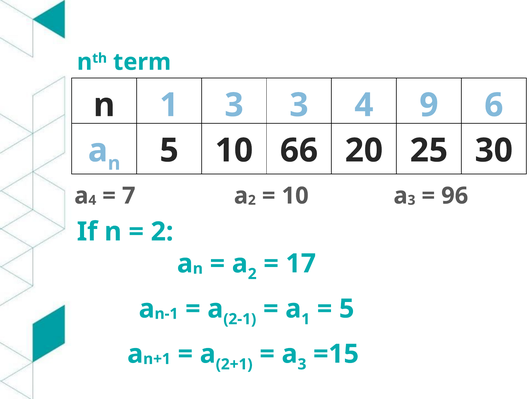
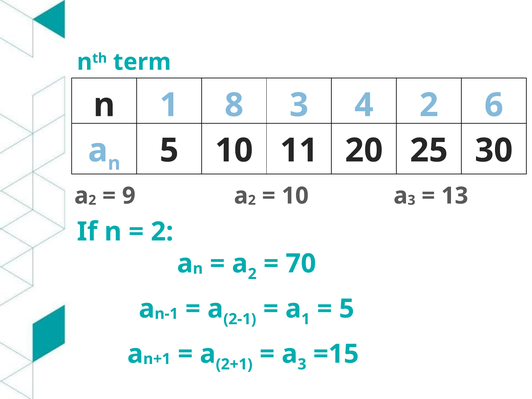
1 3: 3 -> 8
4 9: 9 -> 2
66: 66 -> 11
4 at (92, 200): 4 -> 2
7: 7 -> 9
96: 96 -> 13
17: 17 -> 70
